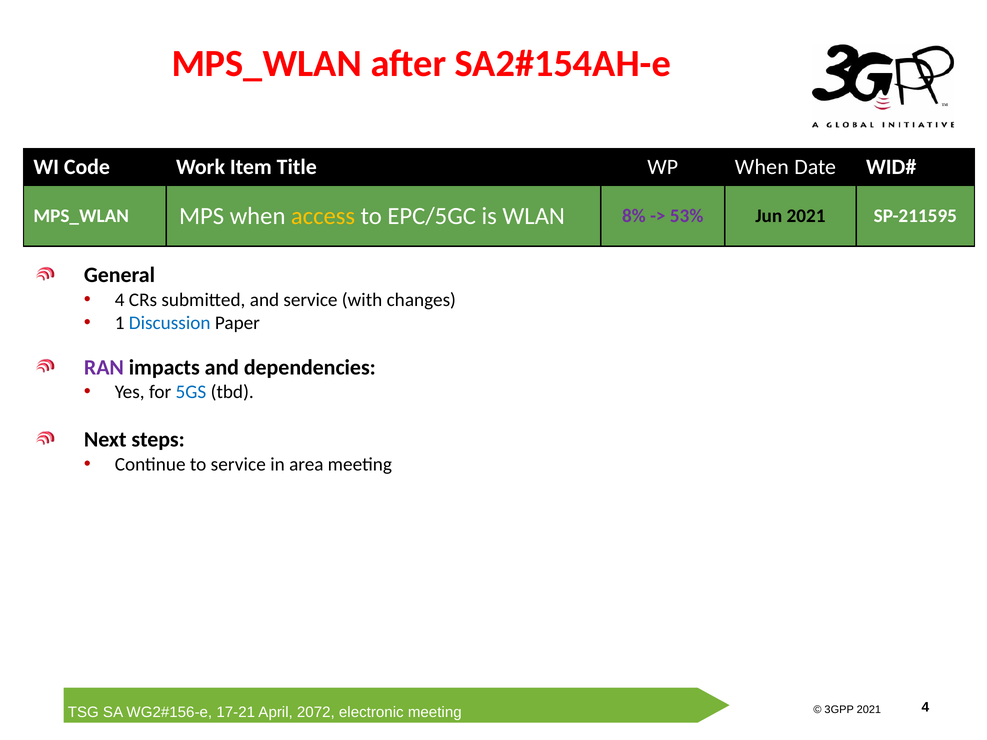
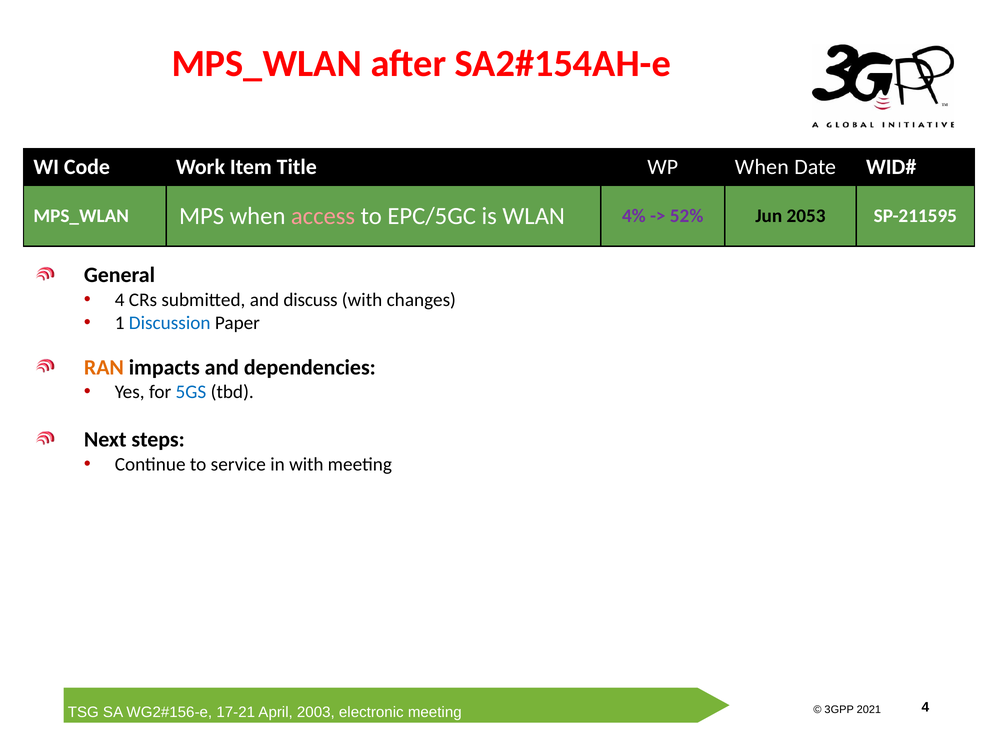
access colour: yellow -> pink
8%: 8% -> 4%
53%: 53% -> 52%
Jun 2021: 2021 -> 2053
and service: service -> discuss
RAN colour: purple -> orange
in area: area -> with
2072: 2072 -> 2003
